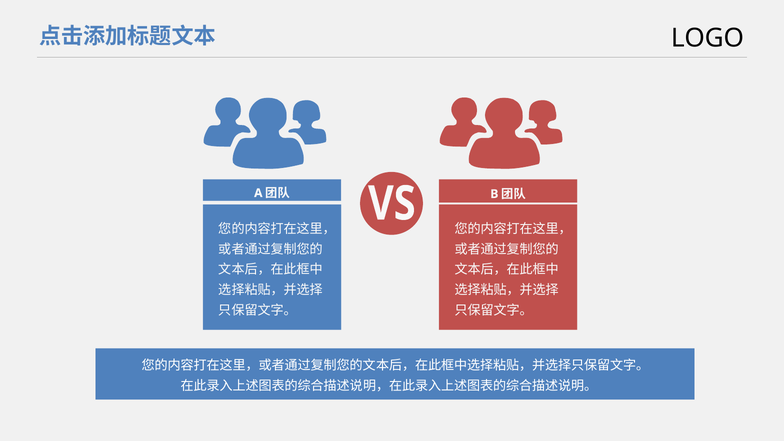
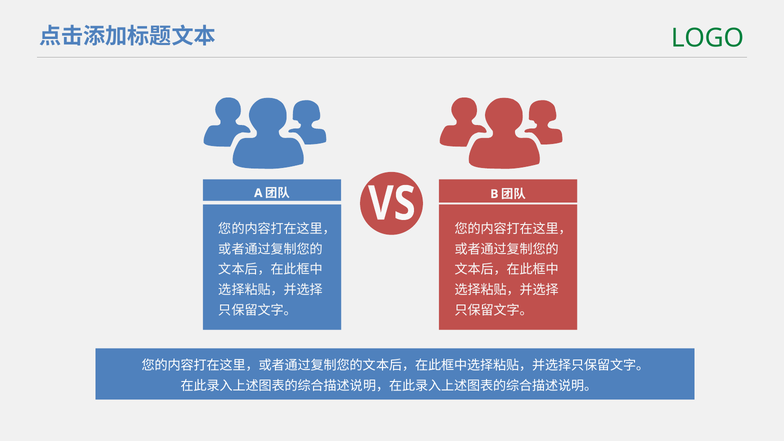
LOGO colour: black -> green
